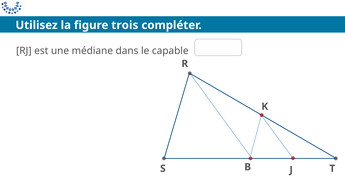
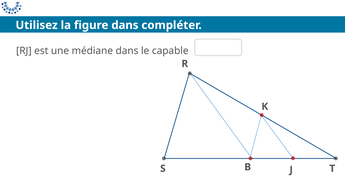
figure trois: trois -> dans
